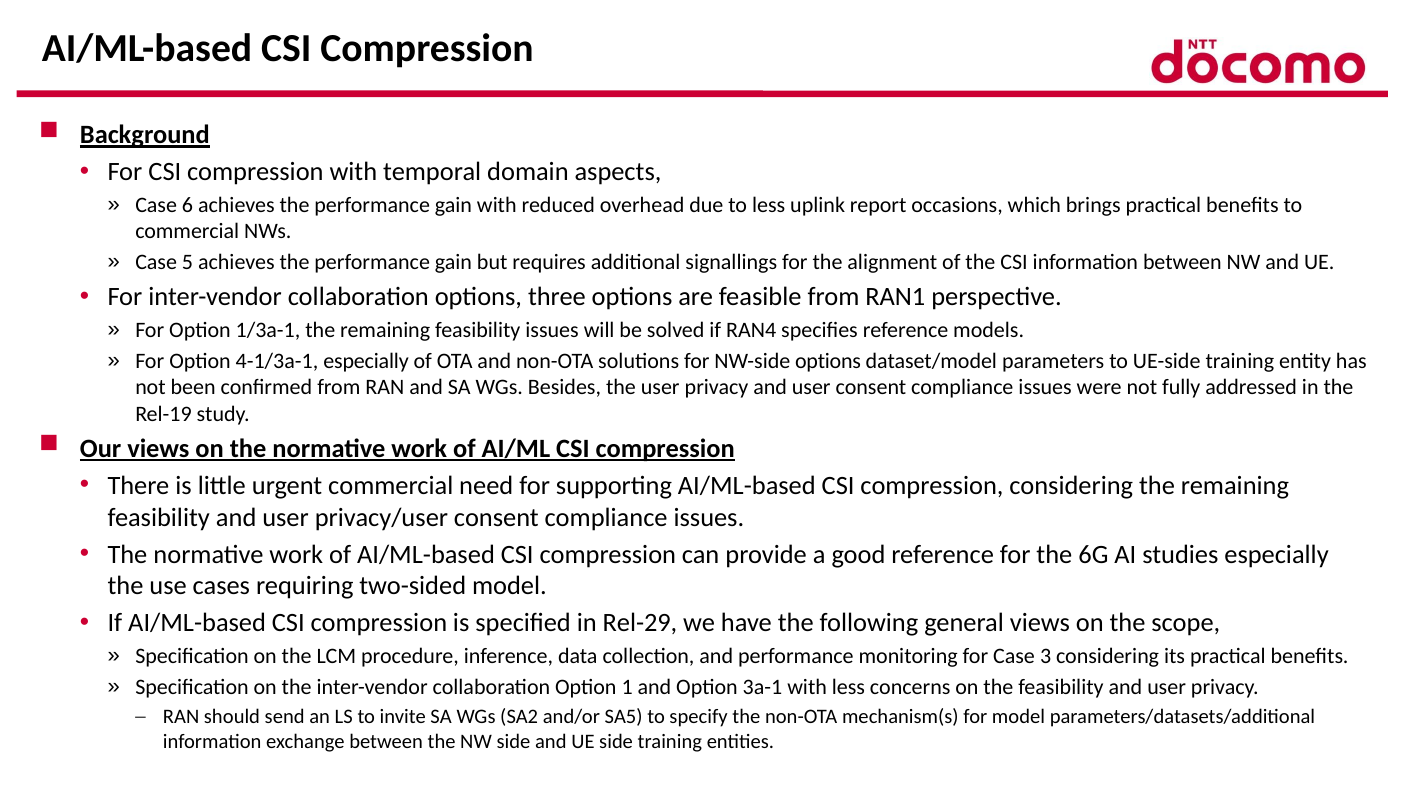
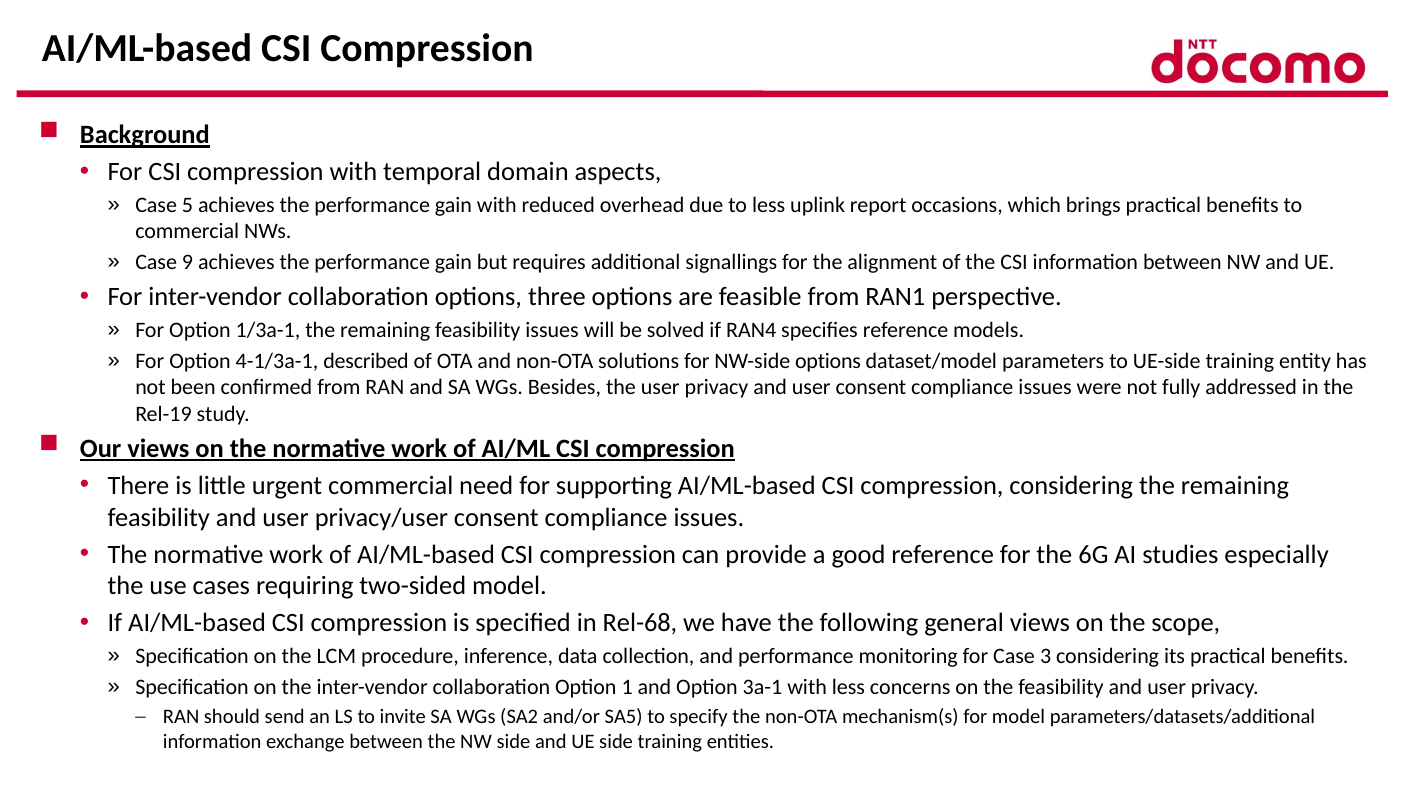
6: 6 -> 5
5: 5 -> 9
4-1/3a-1 especially: especially -> described
Rel-29: Rel-29 -> Rel-68
